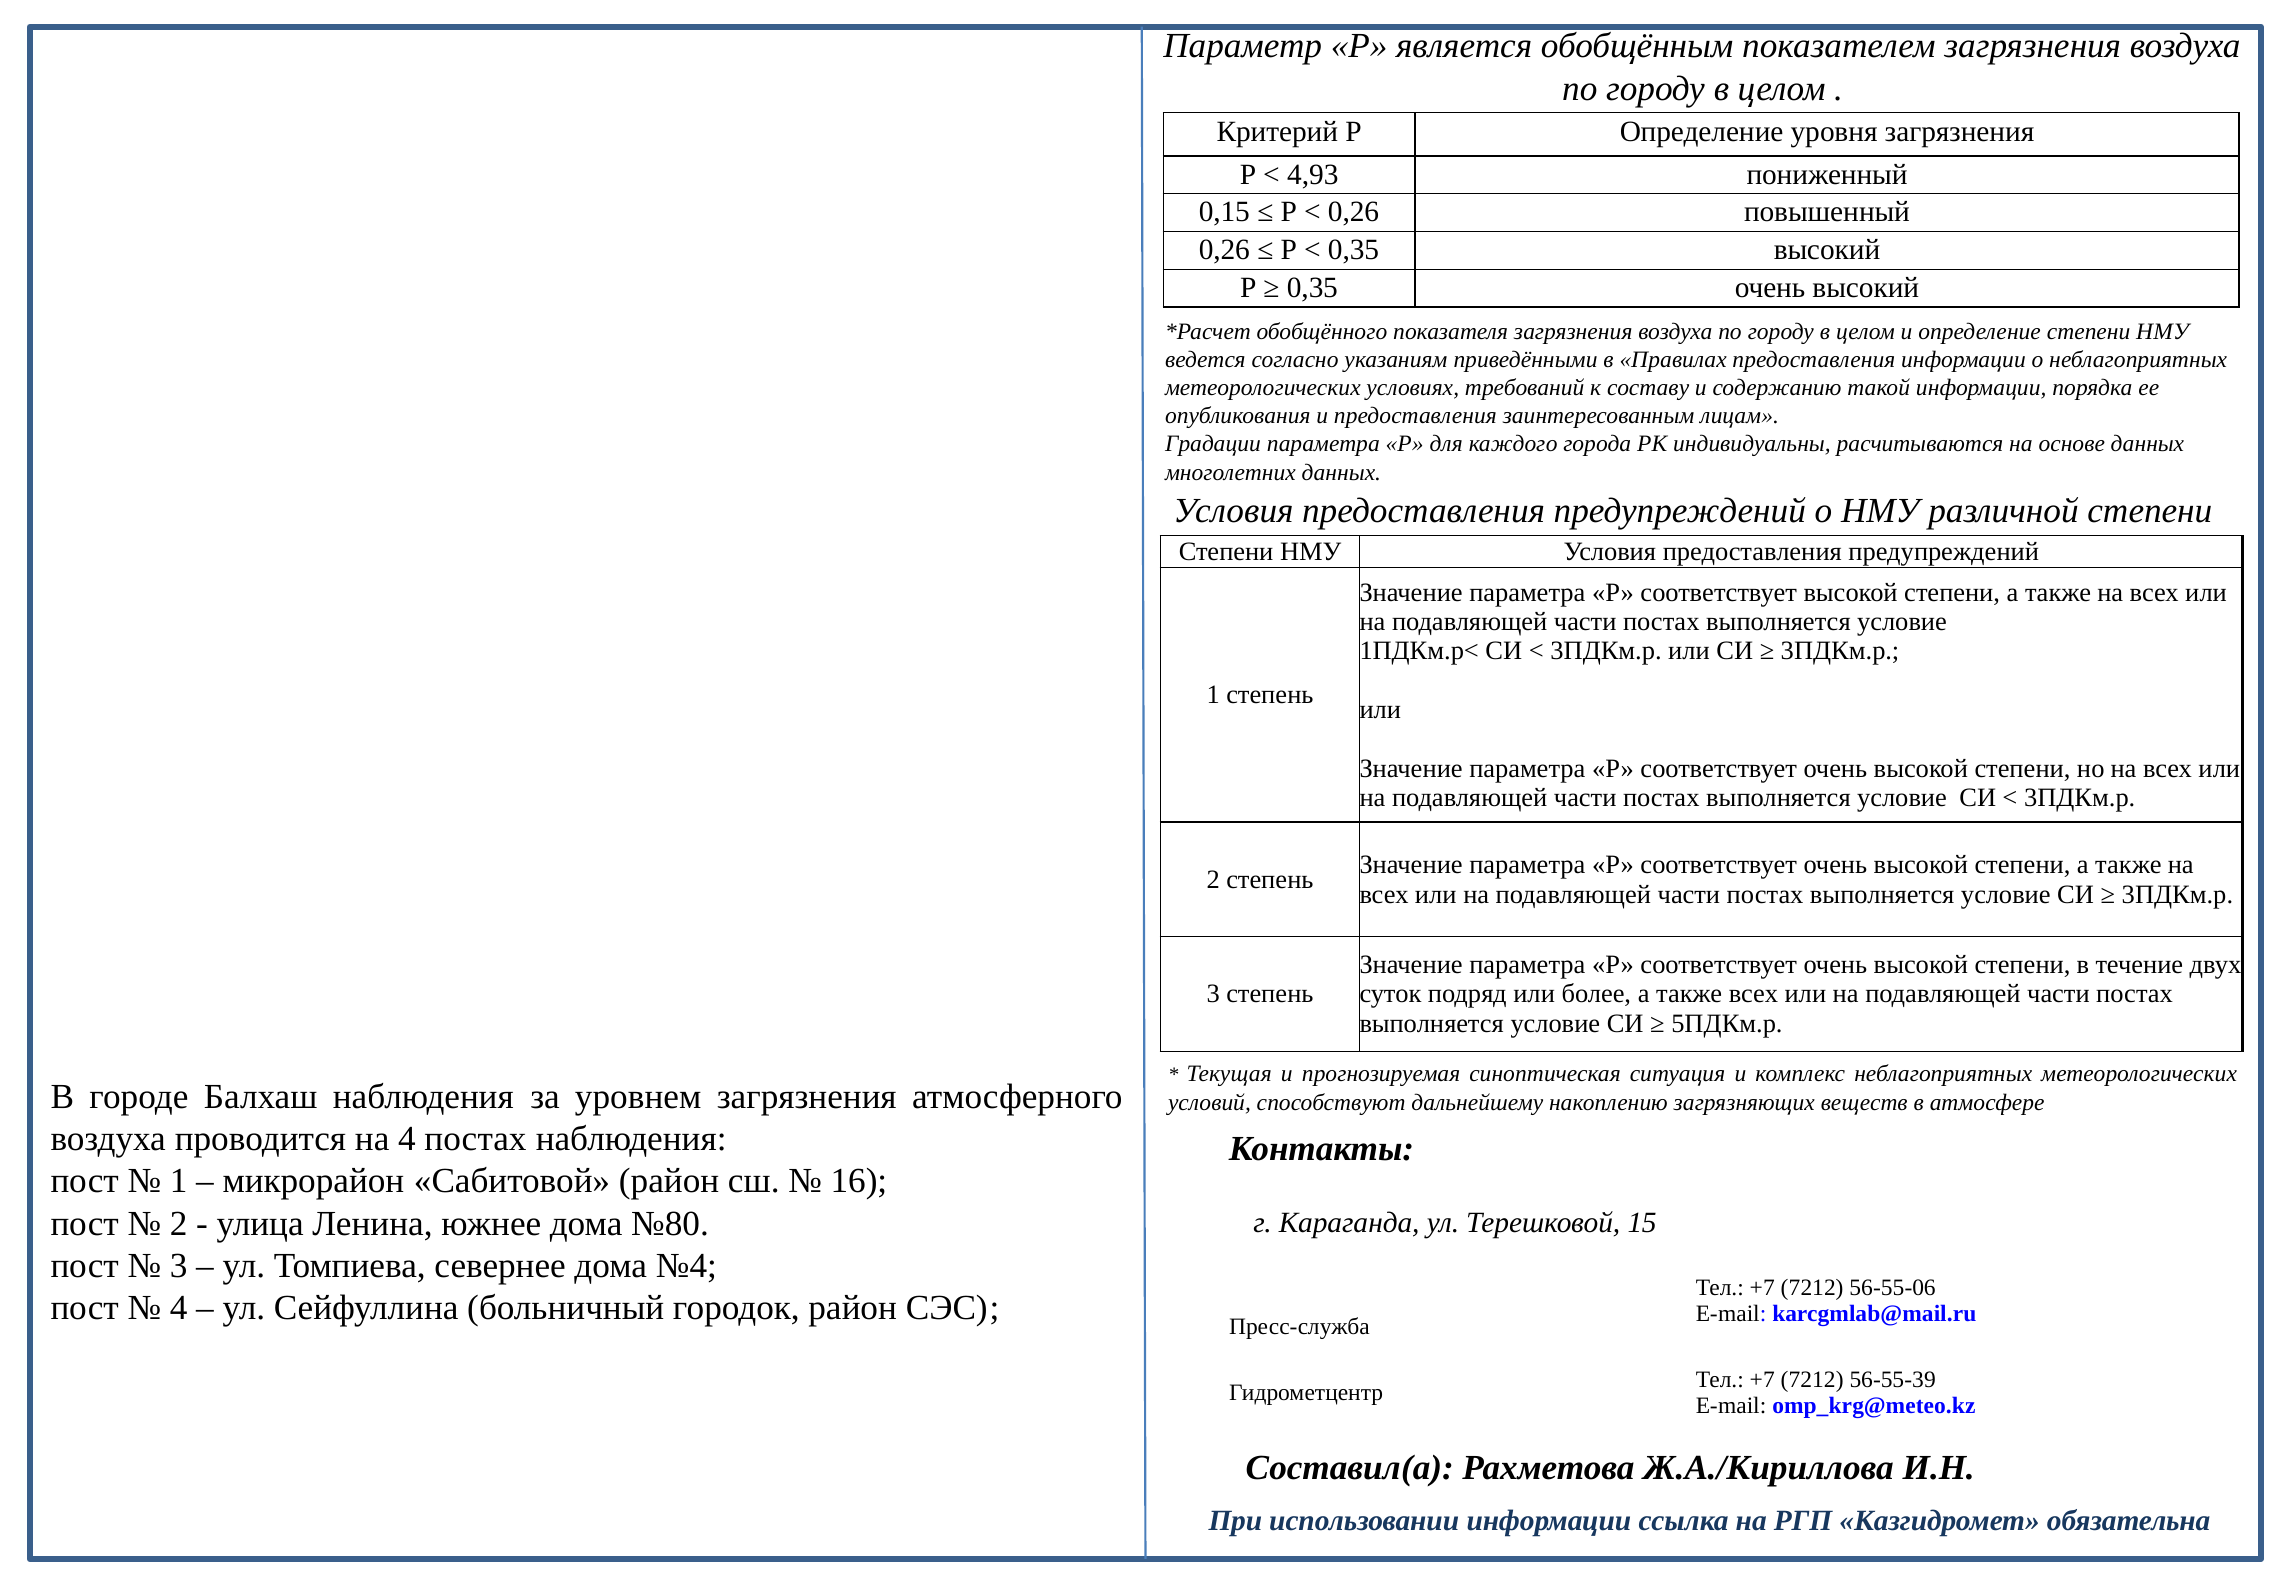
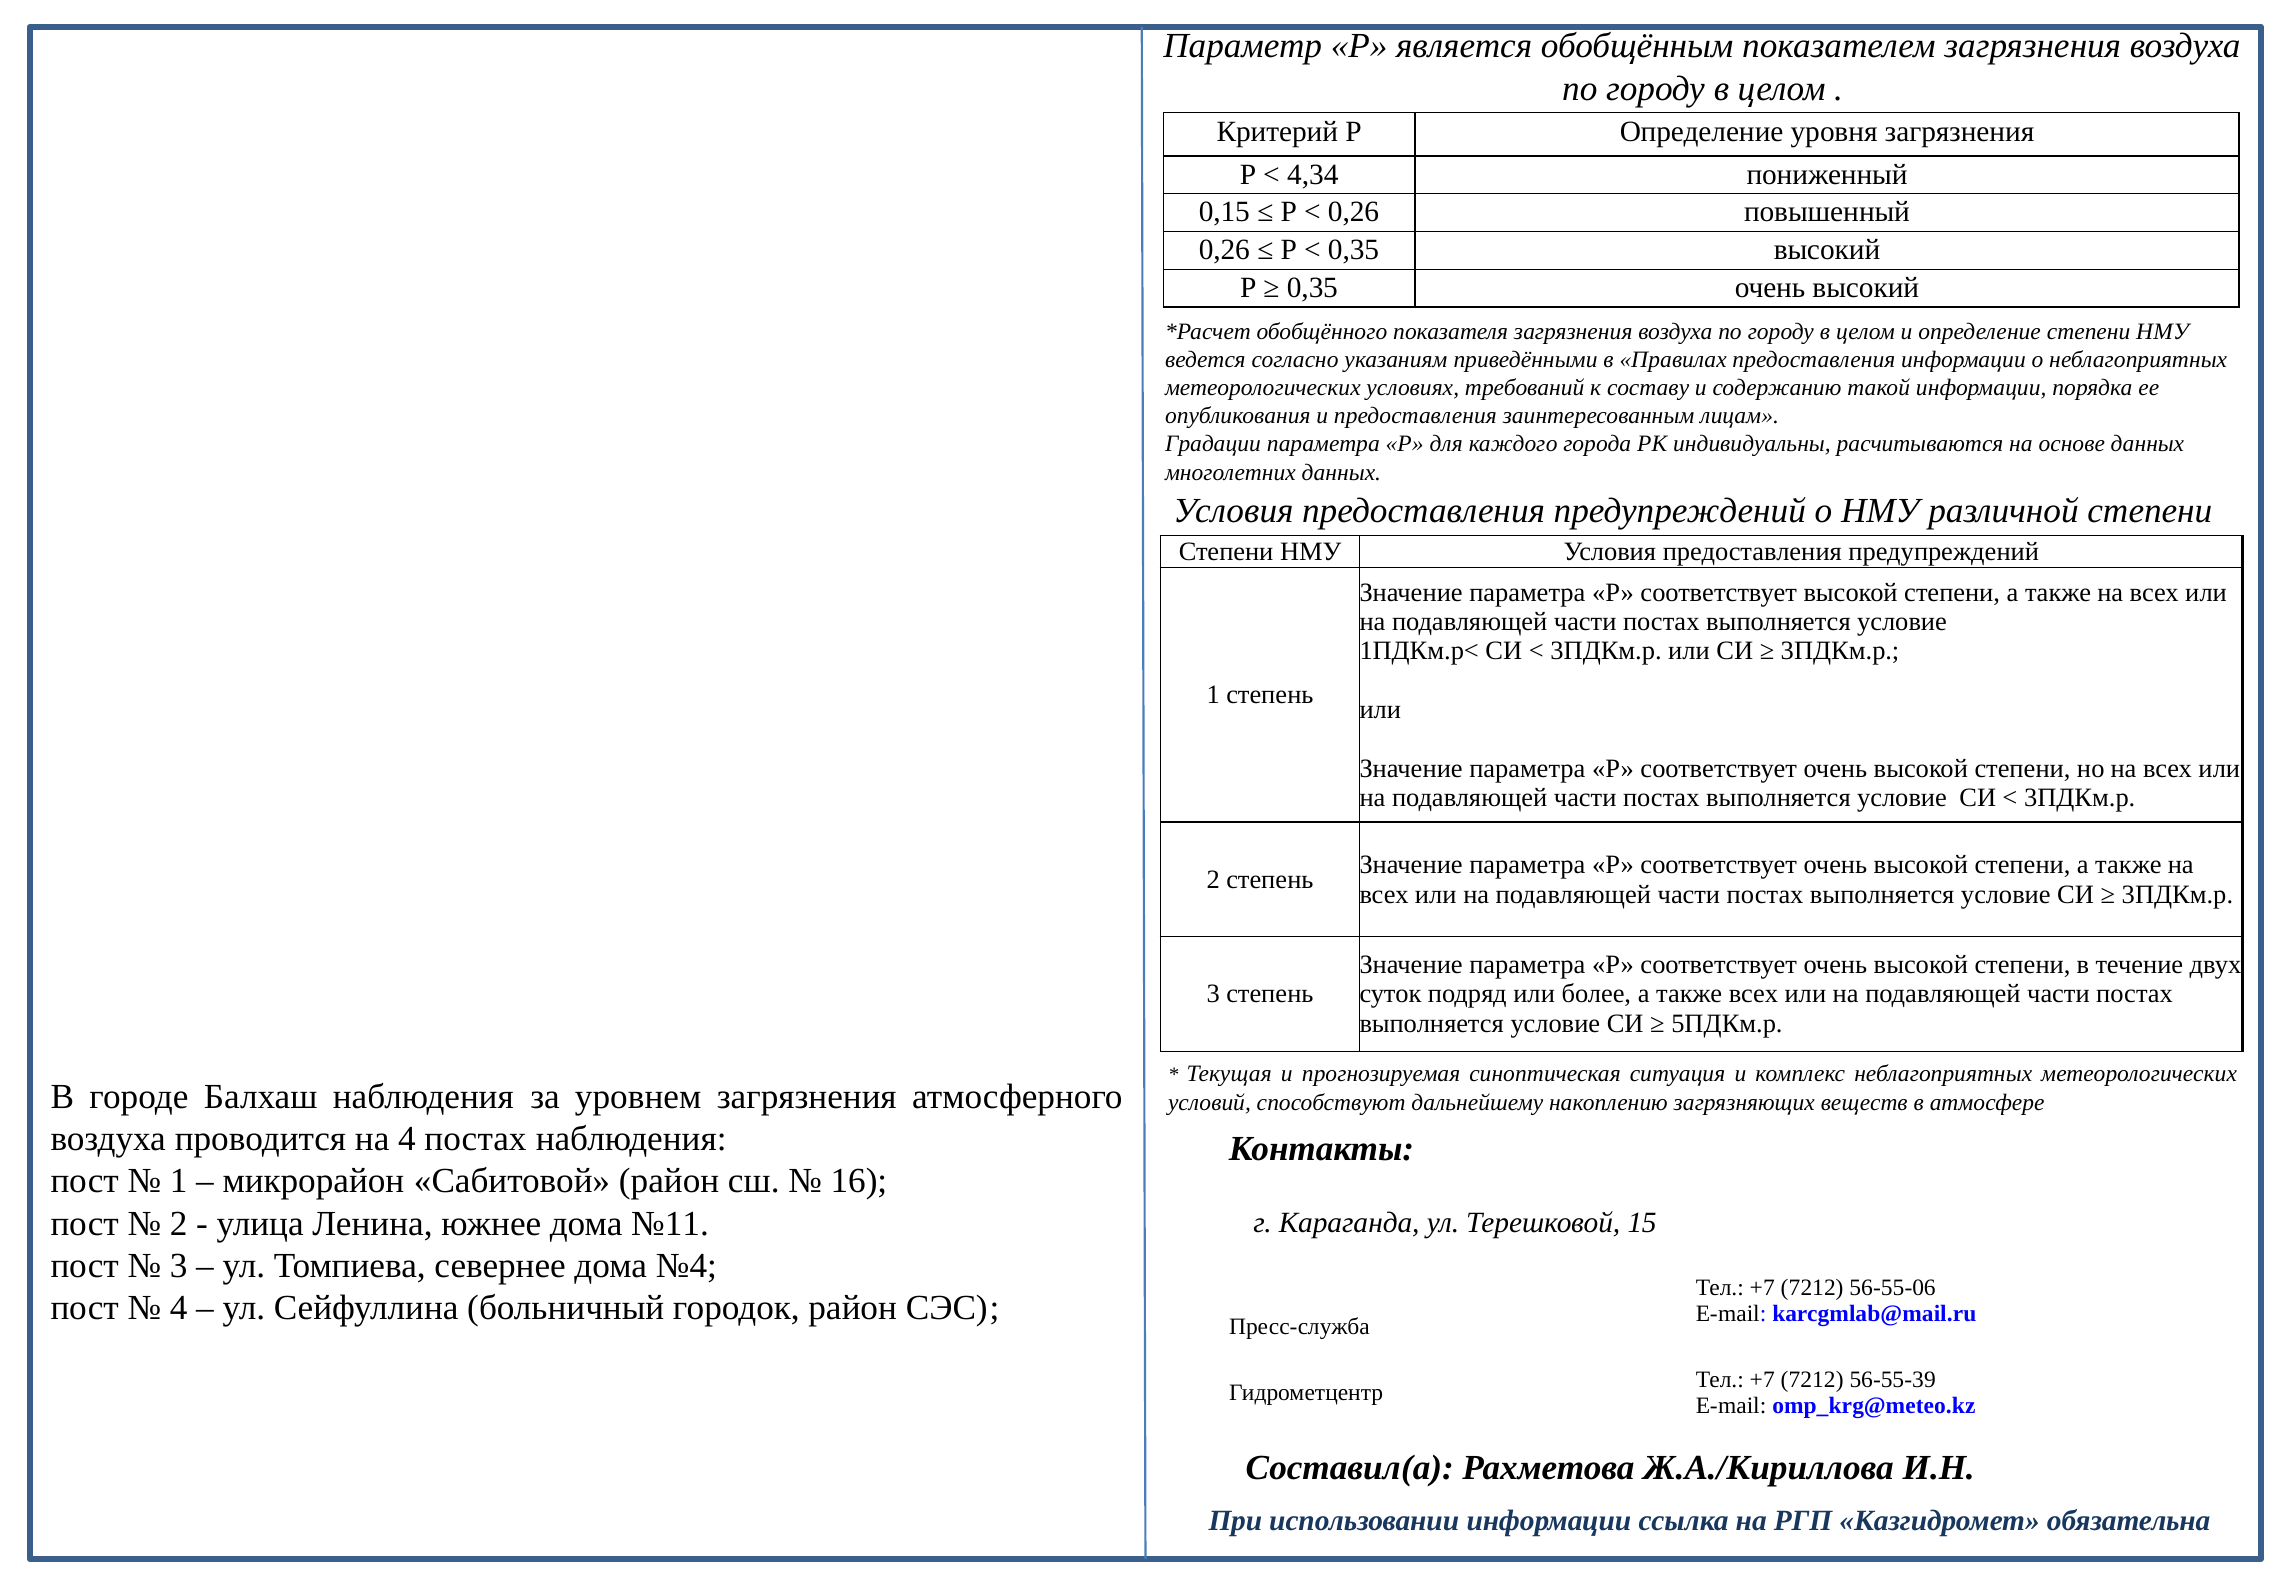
4,93: 4,93 -> 4,34
№80: №80 -> №11
